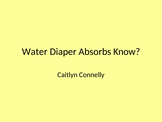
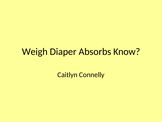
Water: Water -> Weigh
